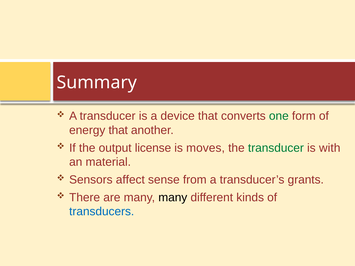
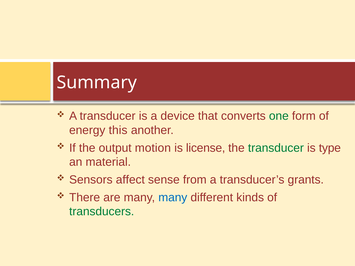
energy that: that -> this
license: license -> motion
moves: moves -> license
with: with -> type
many at (173, 198) colour: black -> blue
transducers colour: blue -> green
